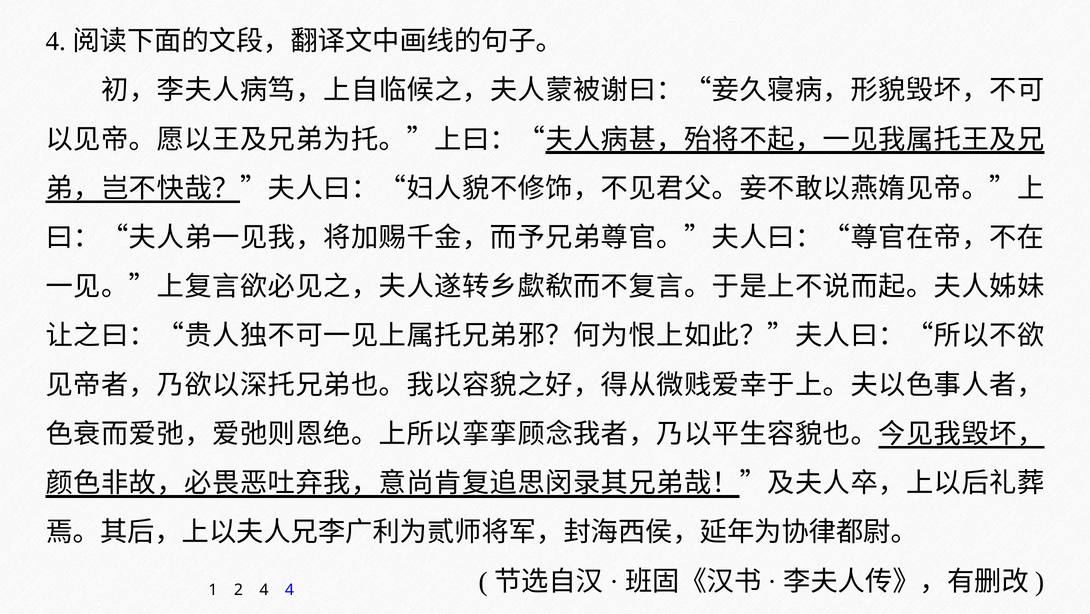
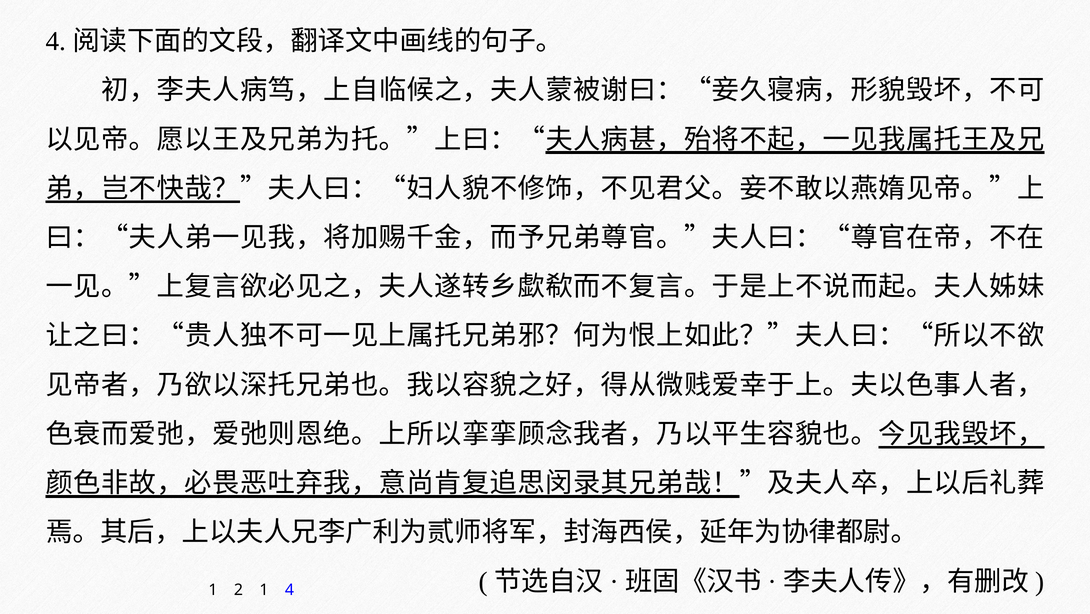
2 4: 4 -> 1
